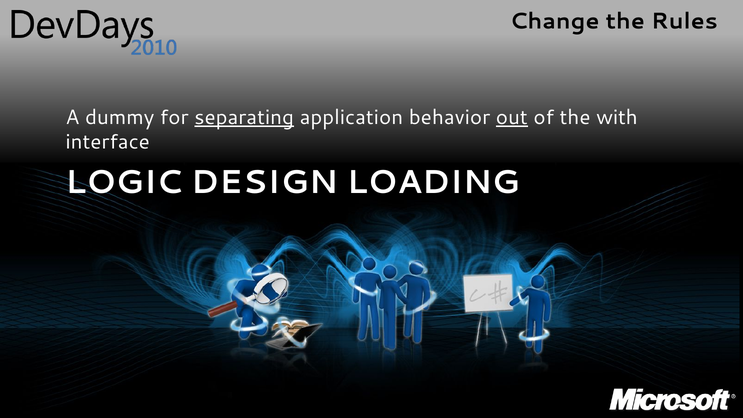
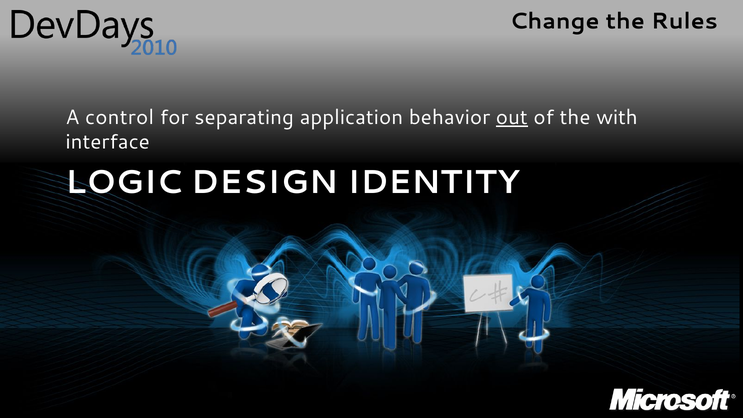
dummy: dummy -> control
separating underline: present -> none
LOADING: LOADING -> IDENTITY
